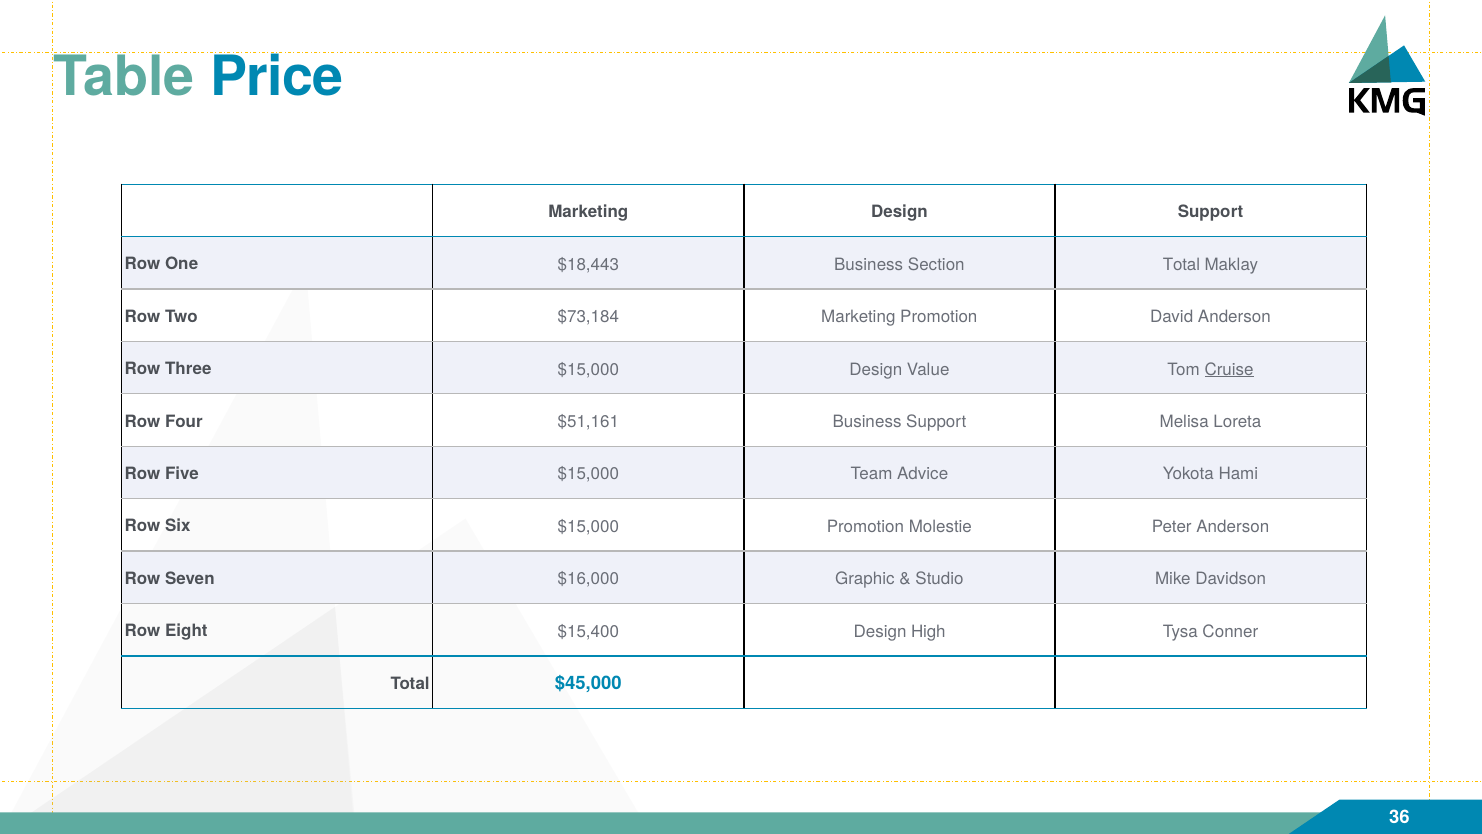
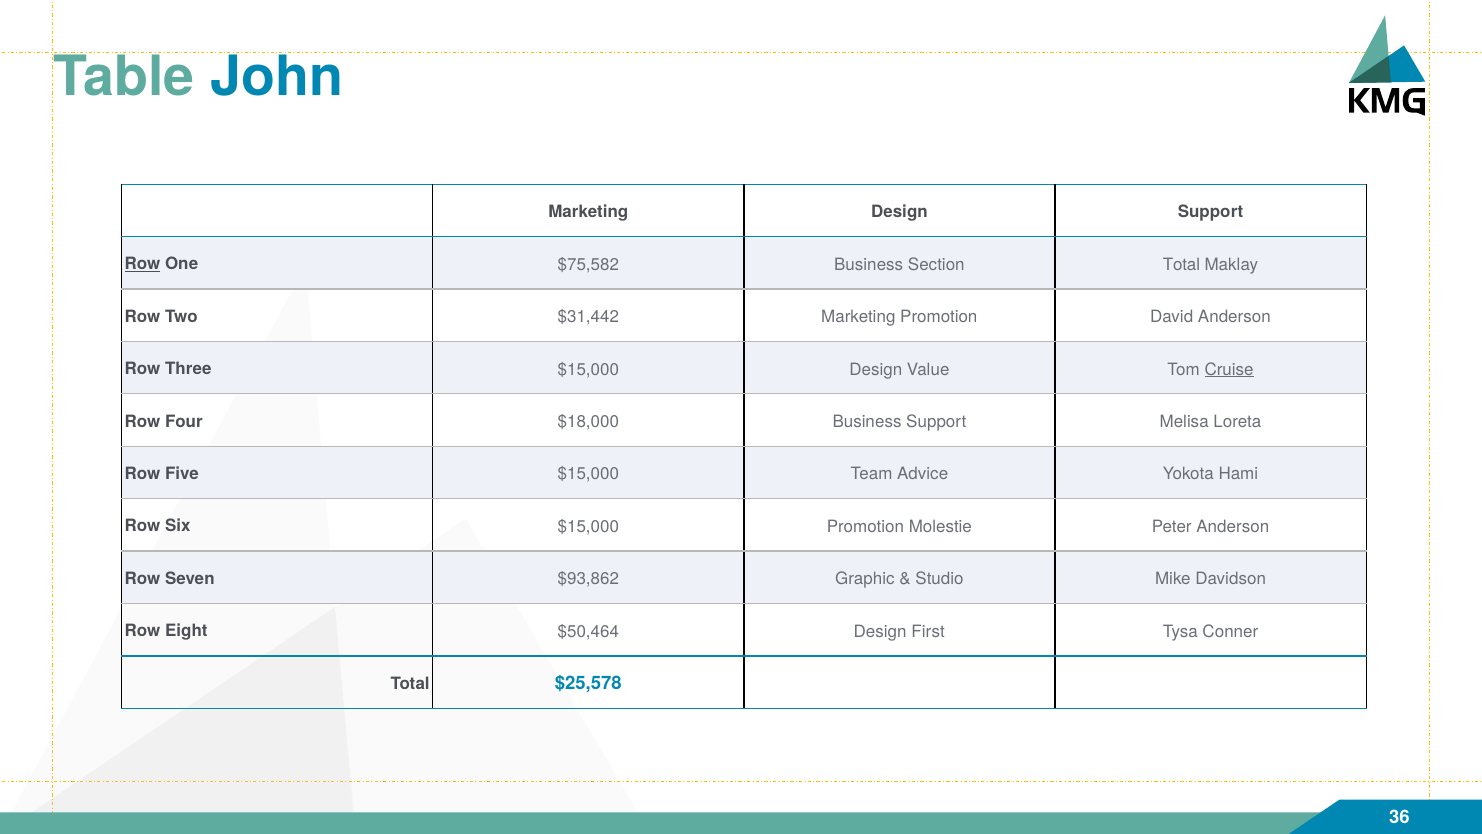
Price: Price -> John
Row at (143, 264) underline: none -> present
$18,443: $18,443 -> $75,582
$73,184: $73,184 -> $31,442
$51,161: $51,161 -> $18,000
$16,000: $16,000 -> $93,862
$15,400: $15,400 -> $50,464
High: High -> First
$45,000: $45,000 -> $25,578
